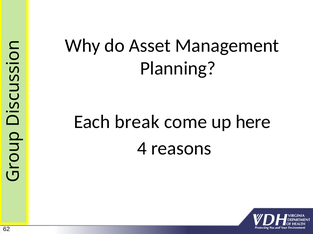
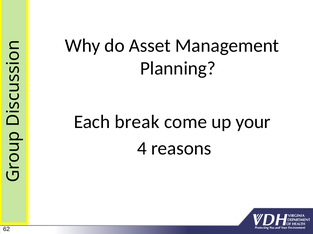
here: here -> your
